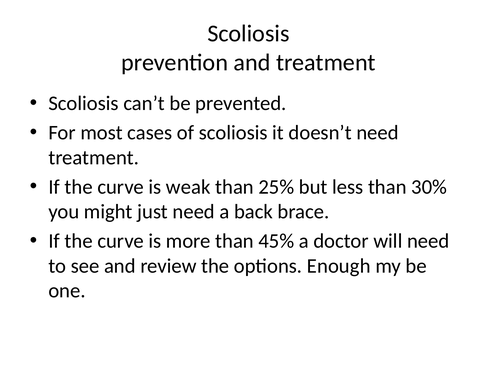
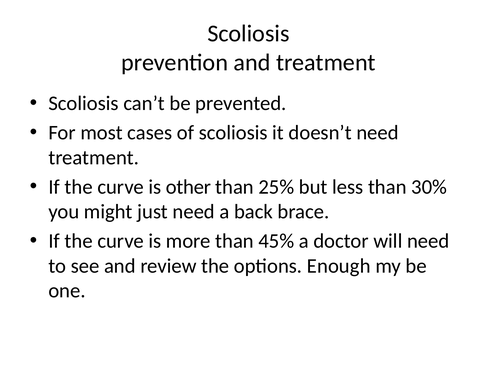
weak: weak -> other
